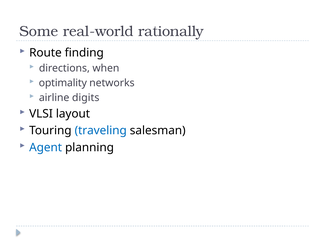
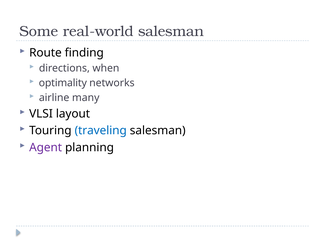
real-world rationally: rationally -> salesman
digits: digits -> many
Agent colour: blue -> purple
